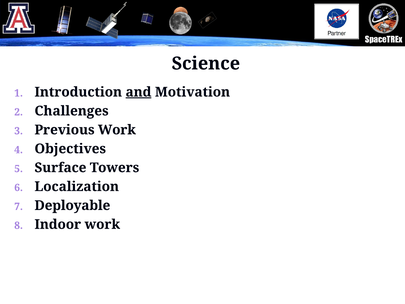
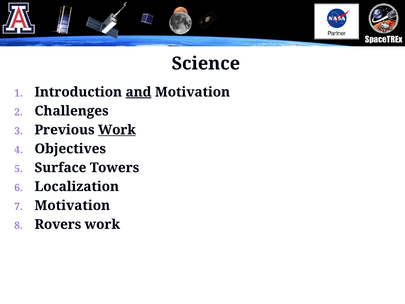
Work at (117, 130) underline: none -> present
Deployable at (72, 205): Deployable -> Motivation
Indoor: Indoor -> Rovers
